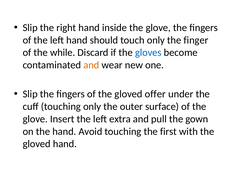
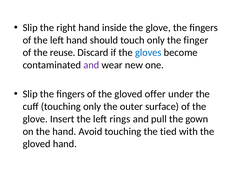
while: while -> reuse
and at (91, 65) colour: orange -> purple
extra: extra -> rings
first: first -> tied
